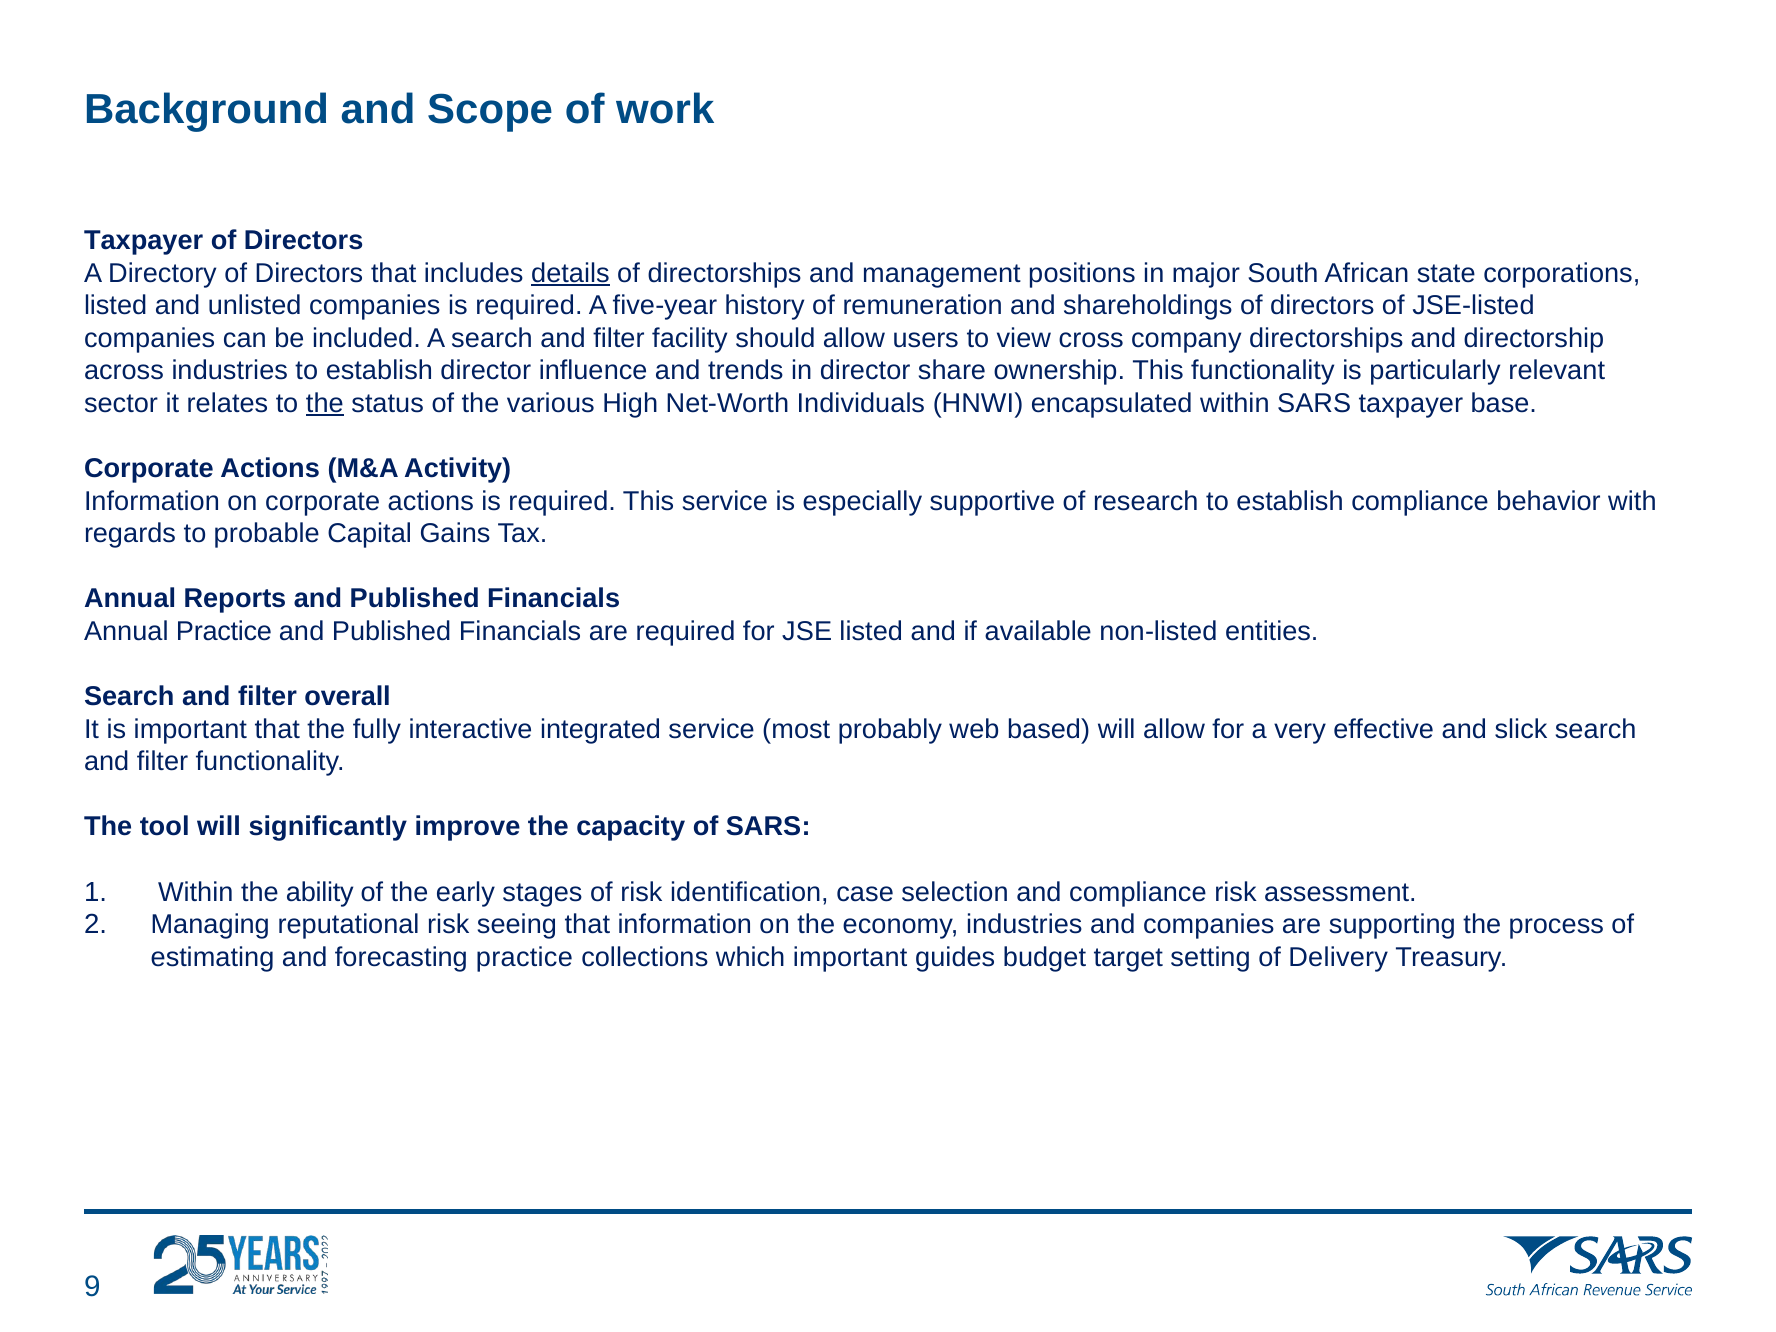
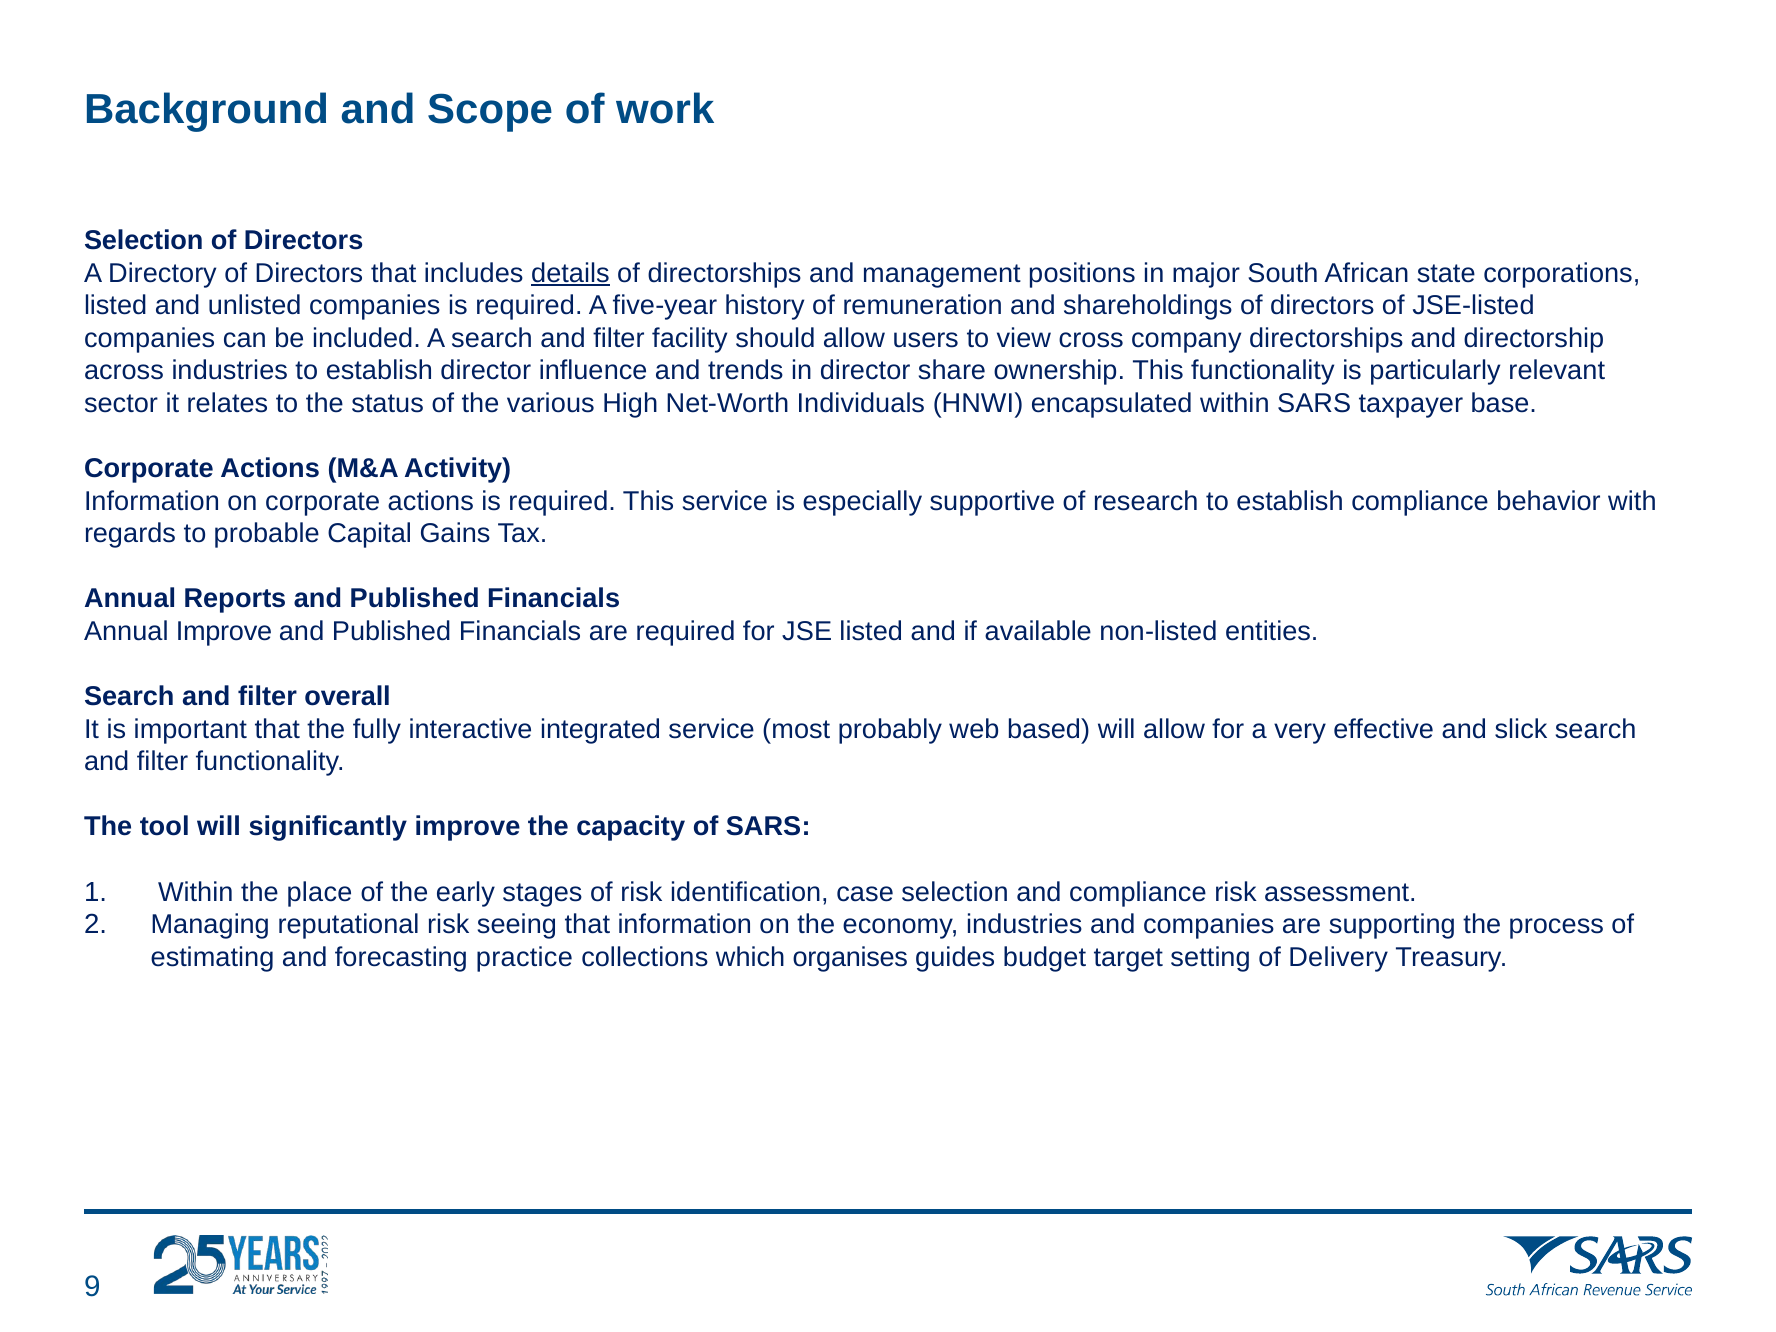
Taxpayer at (144, 241): Taxpayer -> Selection
the at (325, 403) underline: present -> none
Annual Practice: Practice -> Improve
ability: ability -> place
which important: important -> organises
